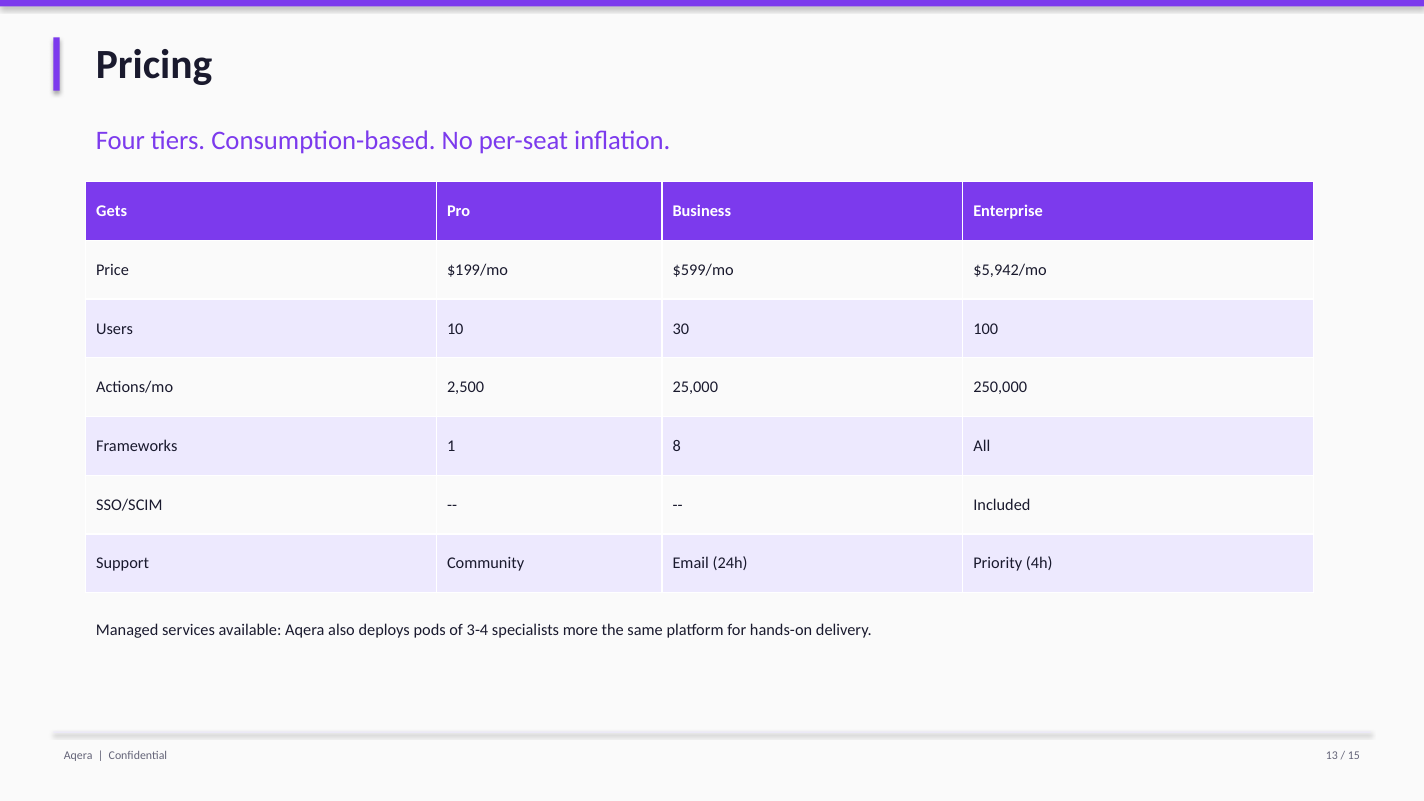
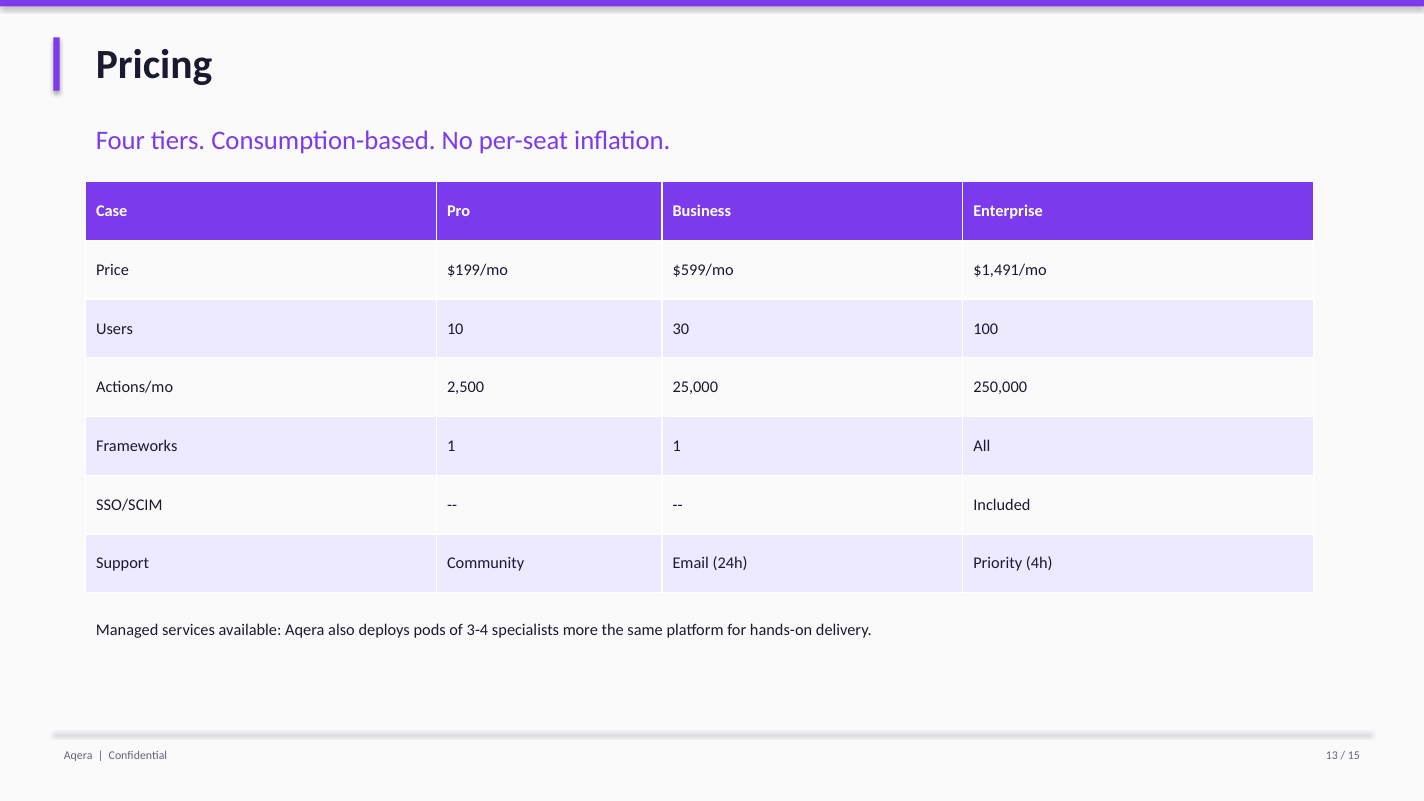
Gets: Gets -> Case
$5,942/mo: $5,942/mo -> $1,491/mo
1 8: 8 -> 1
